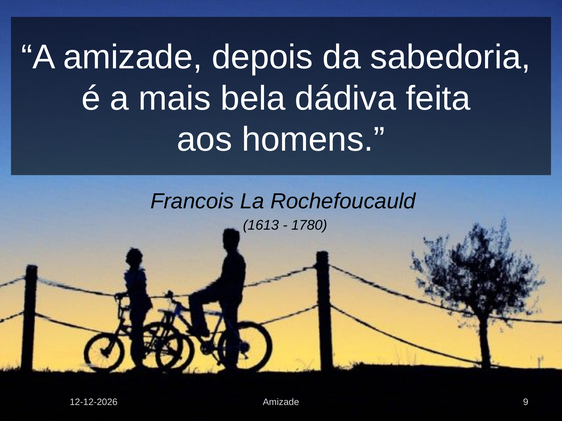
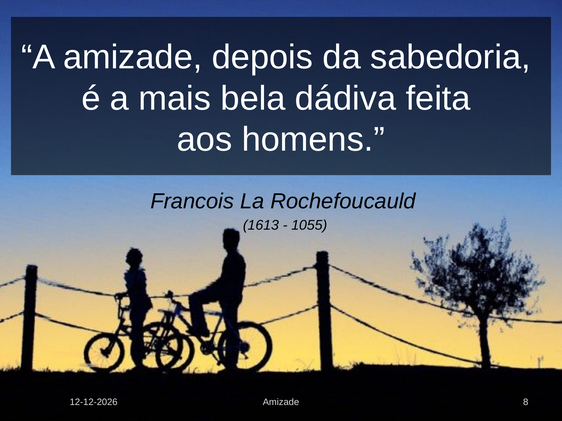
1780: 1780 -> 1055
9: 9 -> 8
